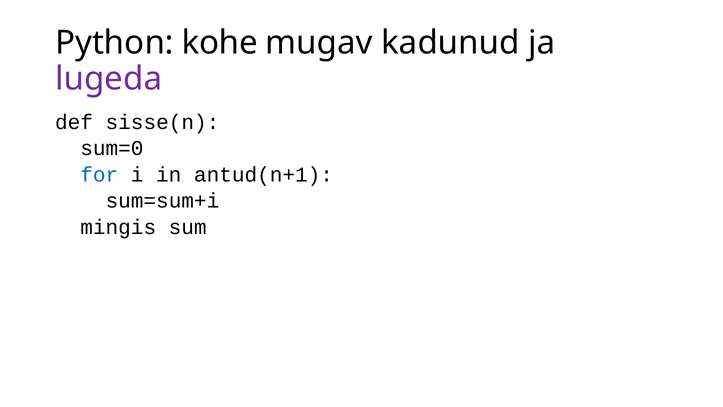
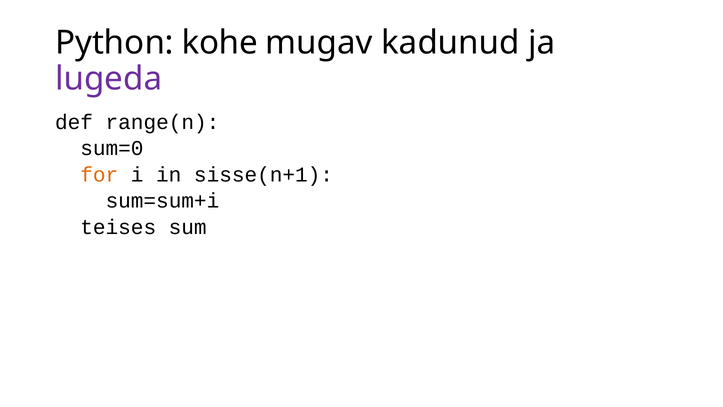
sisse(n: sisse(n -> range(n
for colour: blue -> orange
antud(n+1: antud(n+1 -> sisse(n+1
mingis: mingis -> teises
